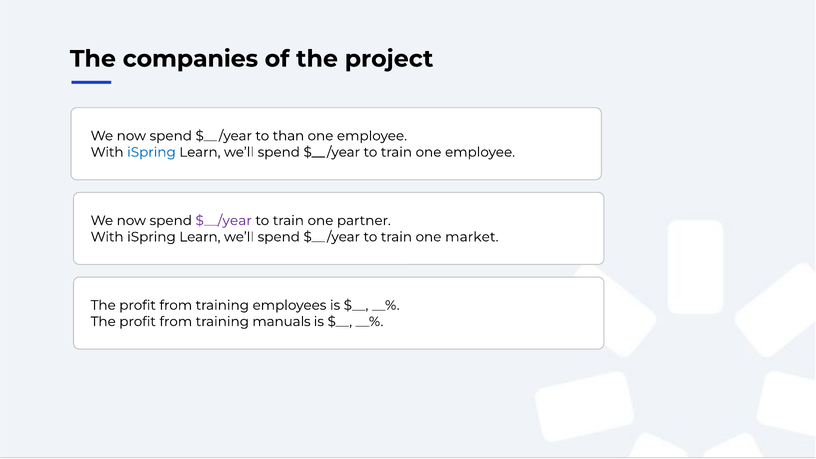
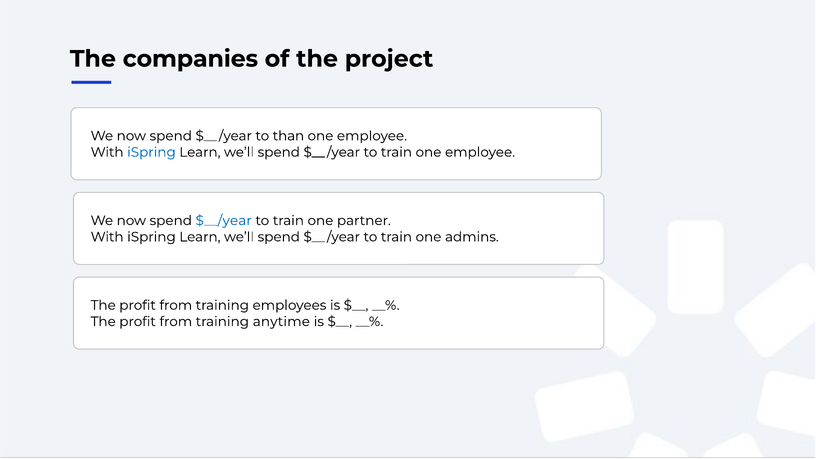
$__/year at (224, 221) colour: purple -> blue
market: market -> admins
manuals: manuals -> anytime
